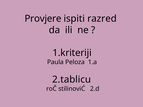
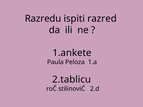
Provjere: Provjere -> Razredu
1.kriteriji: 1.kriteriji -> 1.ankete
